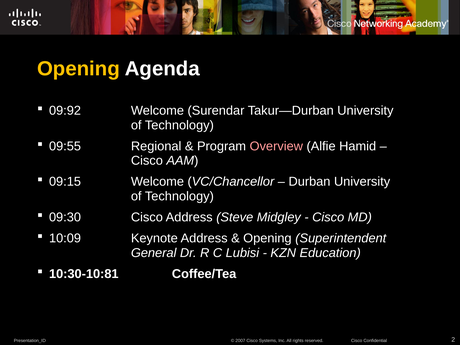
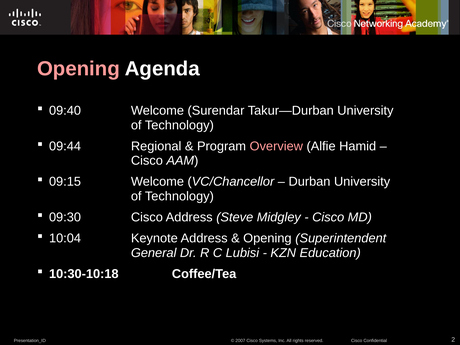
Opening at (79, 69) colour: yellow -> pink
09:92: 09:92 -> 09:40
09:55: 09:55 -> 09:44
10:09: 10:09 -> 10:04
10:30-10:81: 10:30-10:81 -> 10:30-10:18
